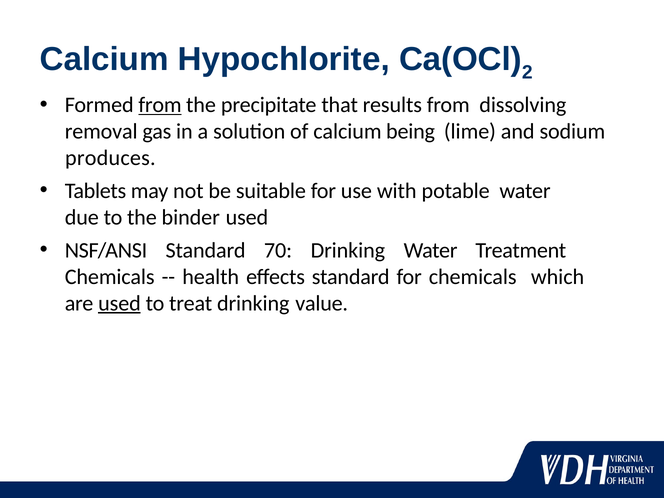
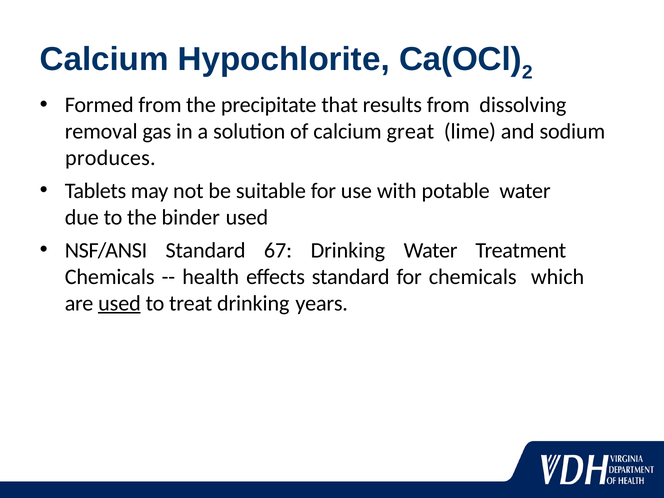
from at (160, 105) underline: present -> none
being: being -> great
70: 70 -> 67
value: value -> years
